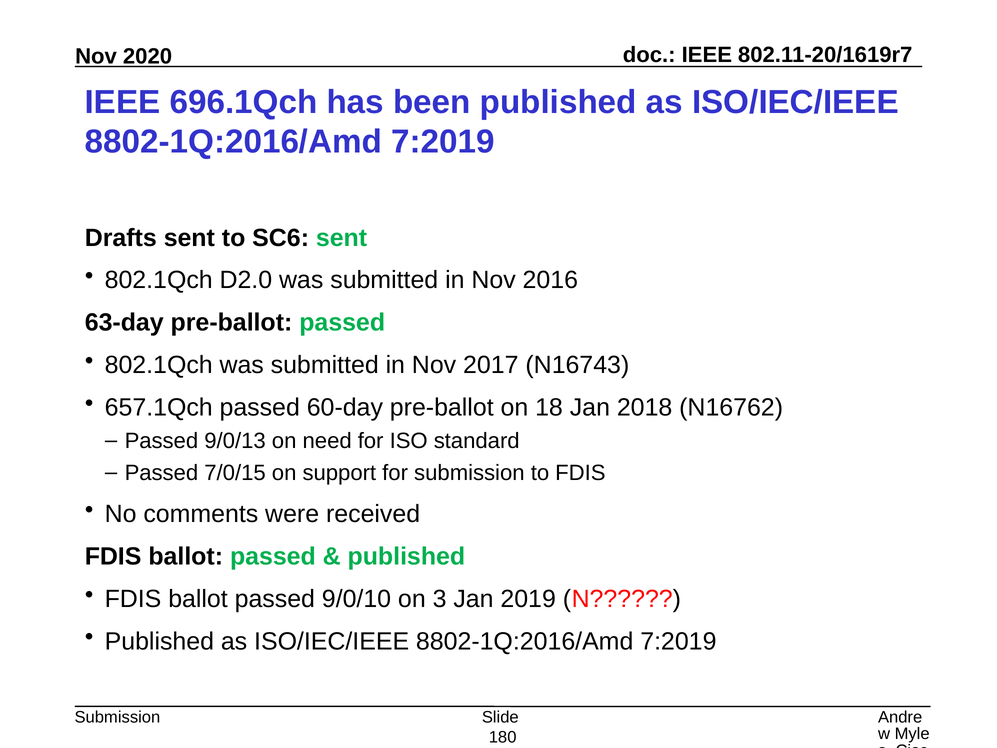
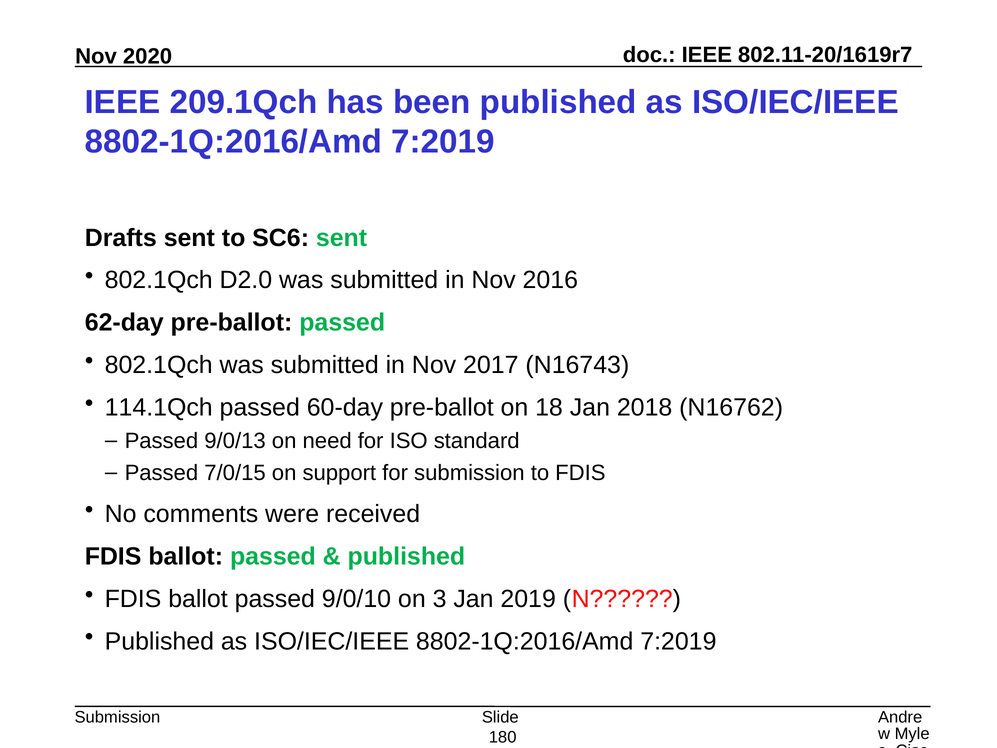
696.1Qch: 696.1Qch -> 209.1Qch
63-day: 63-day -> 62-day
657.1Qch: 657.1Qch -> 114.1Qch
